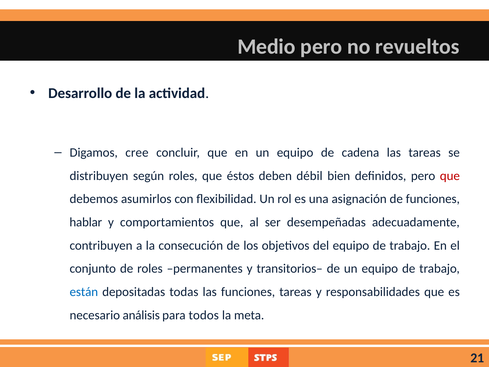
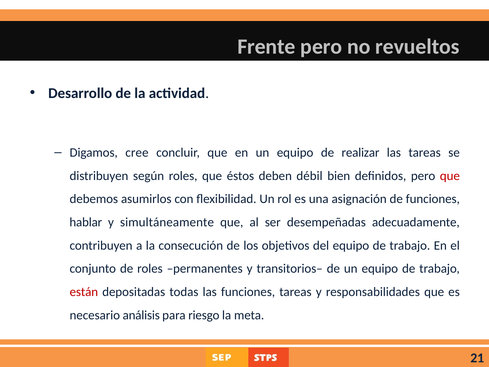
Medio: Medio -> Frente
cadena: cadena -> realizar
comportamientos: comportamientos -> simultáneamente
están colour: blue -> red
todos: todos -> riesgo
